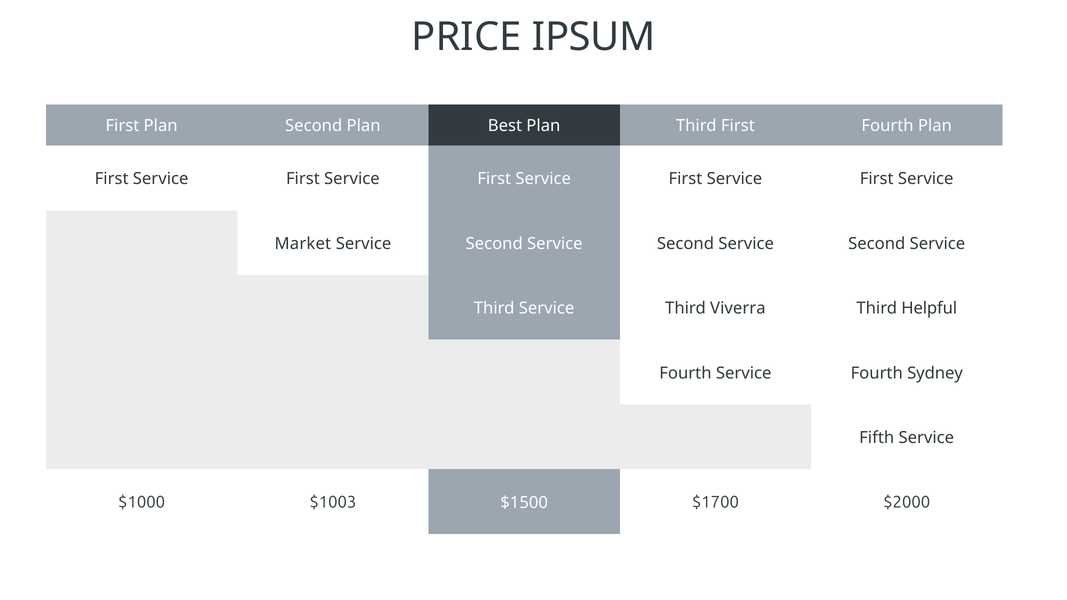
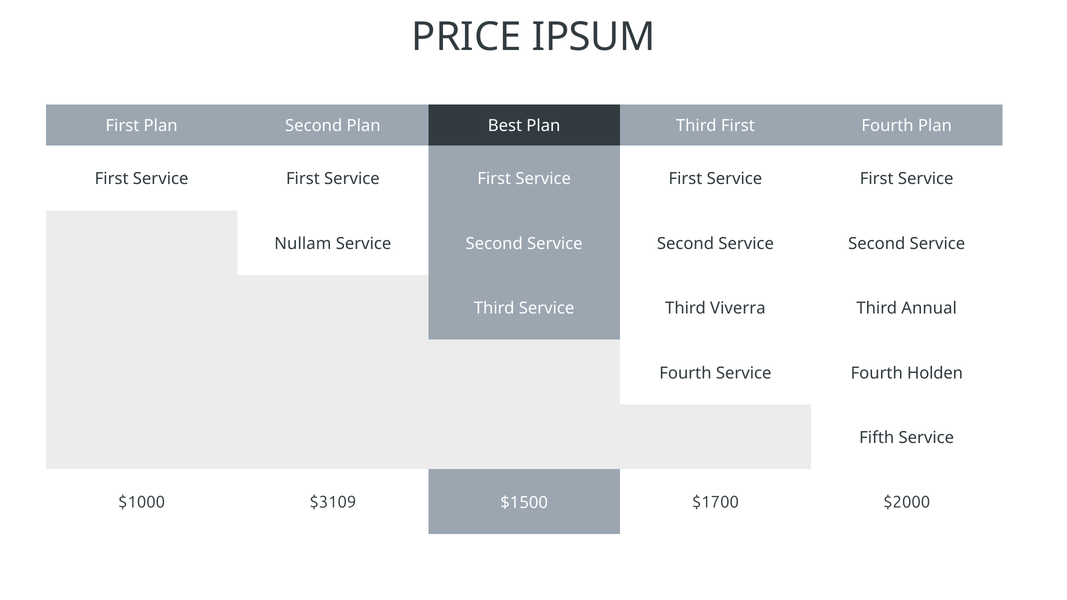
Market: Market -> Nullam
Helpful: Helpful -> Annual
Sydney: Sydney -> Holden
$1003: $1003 -> $3109
